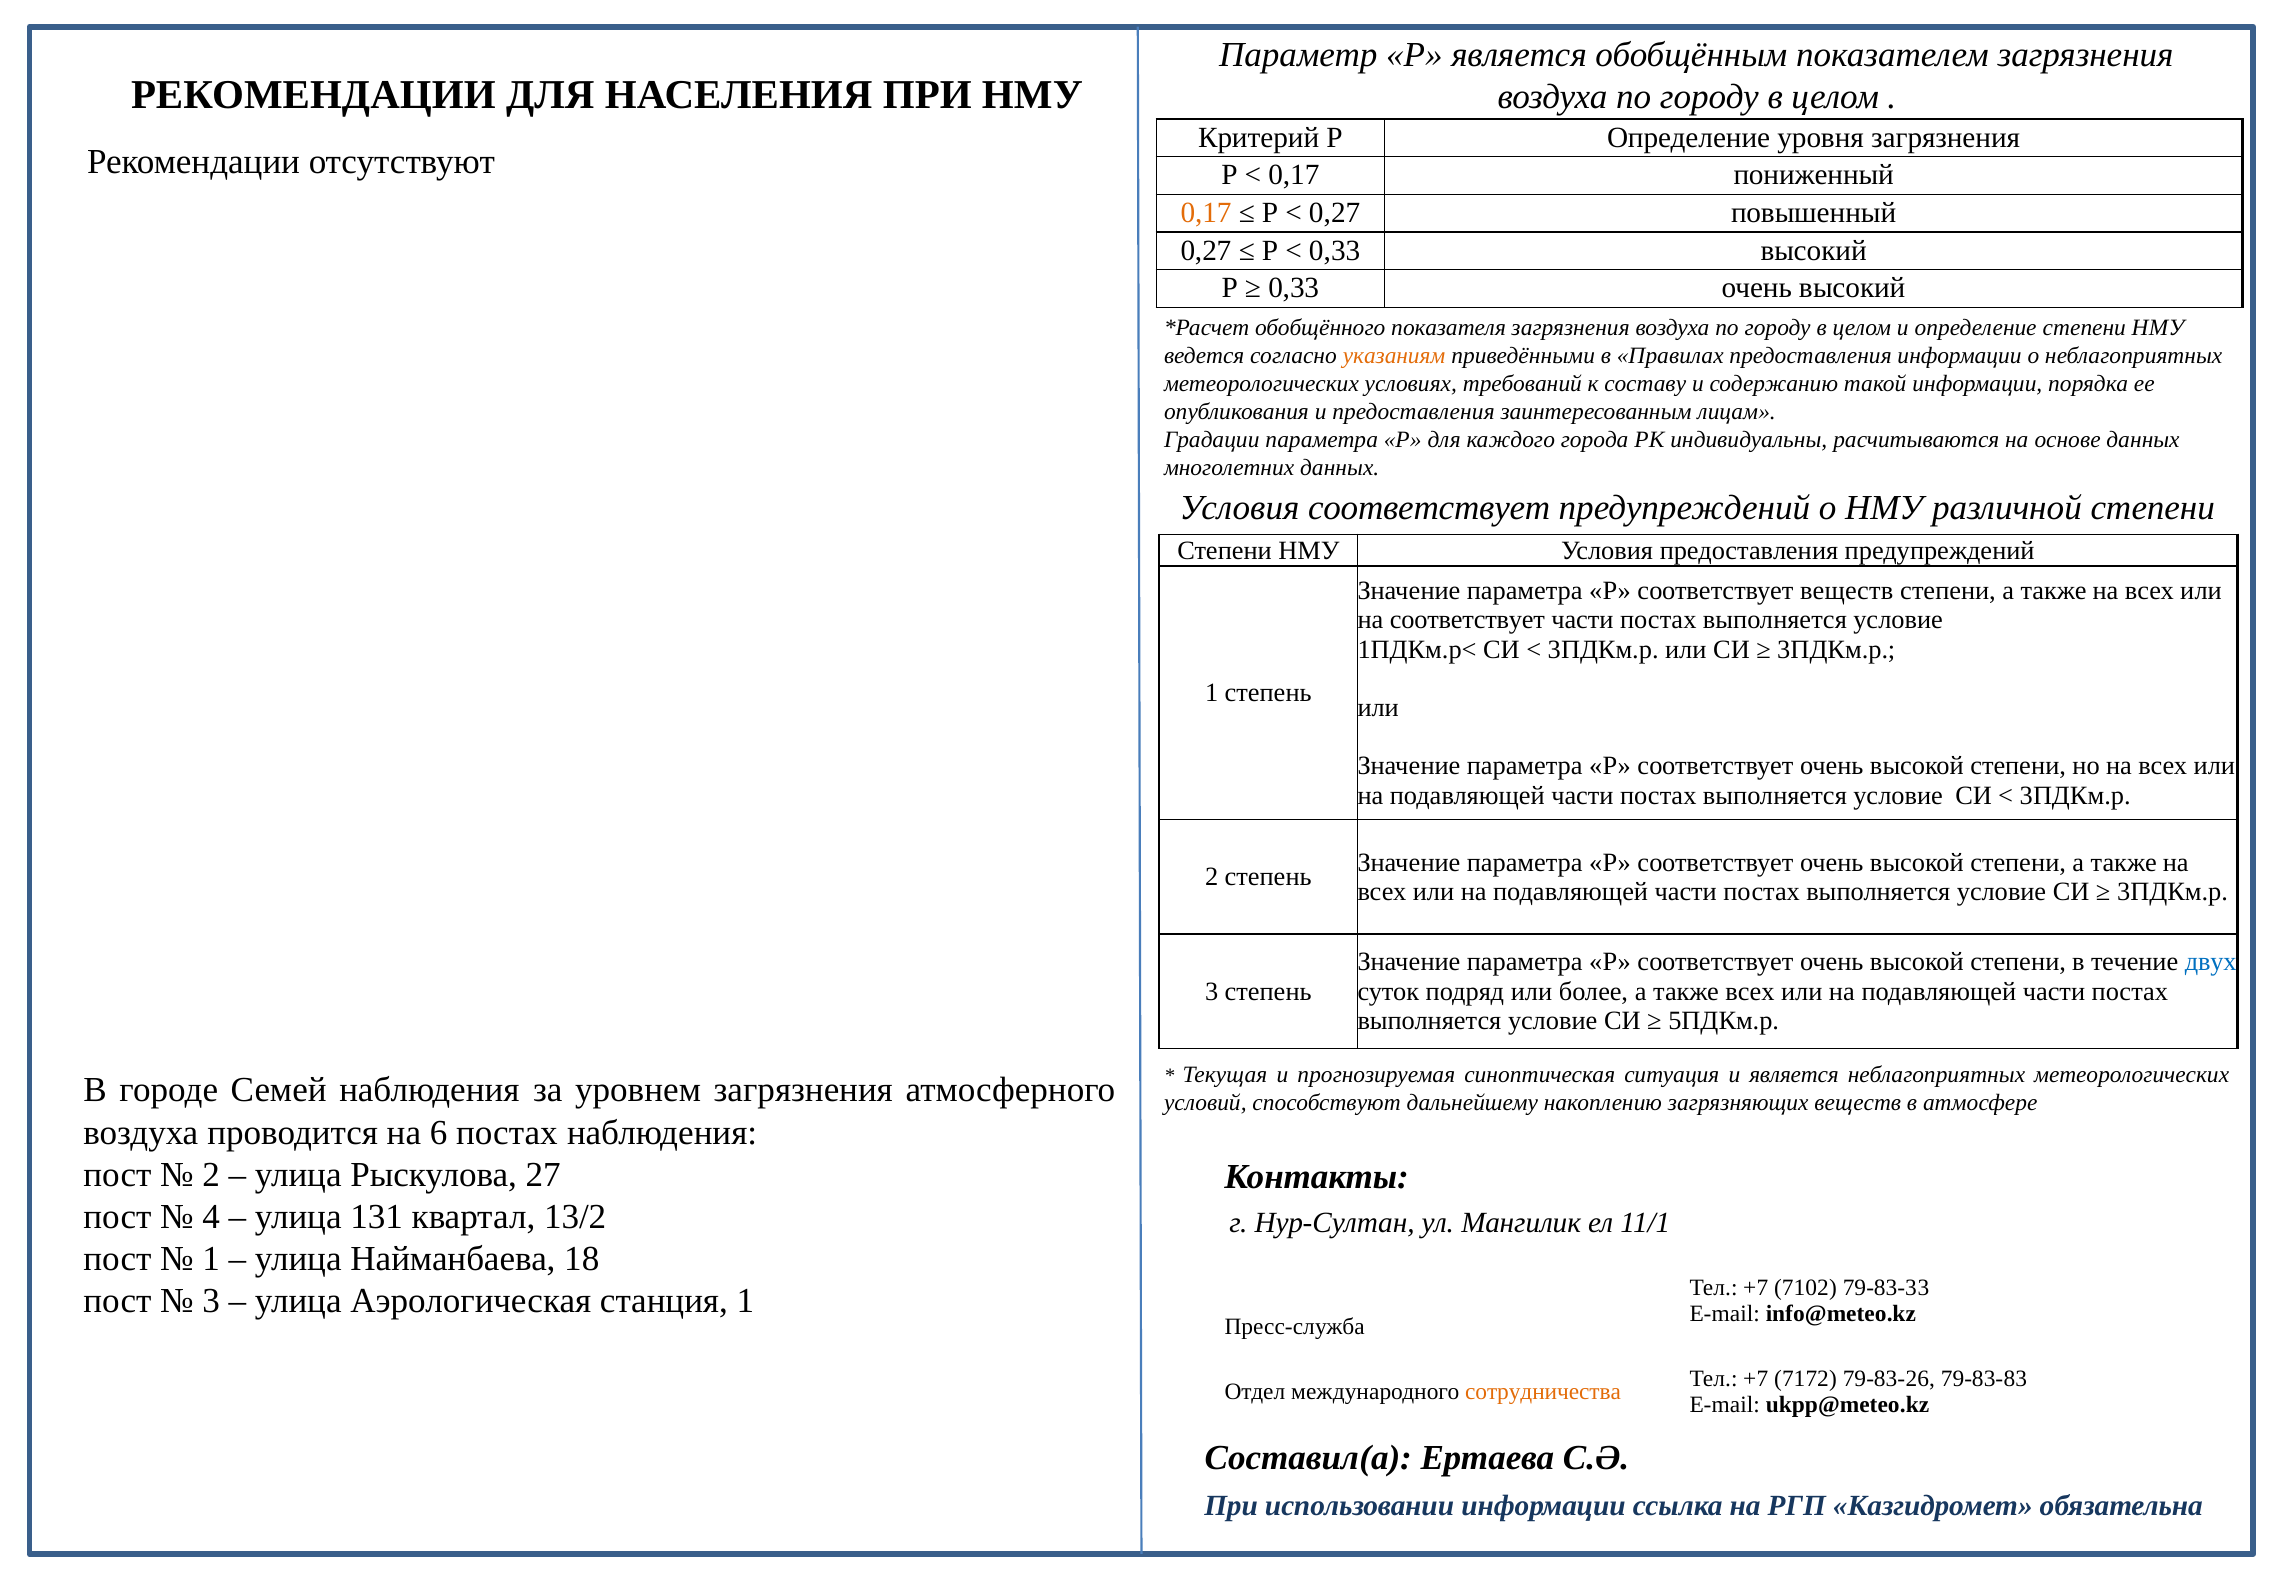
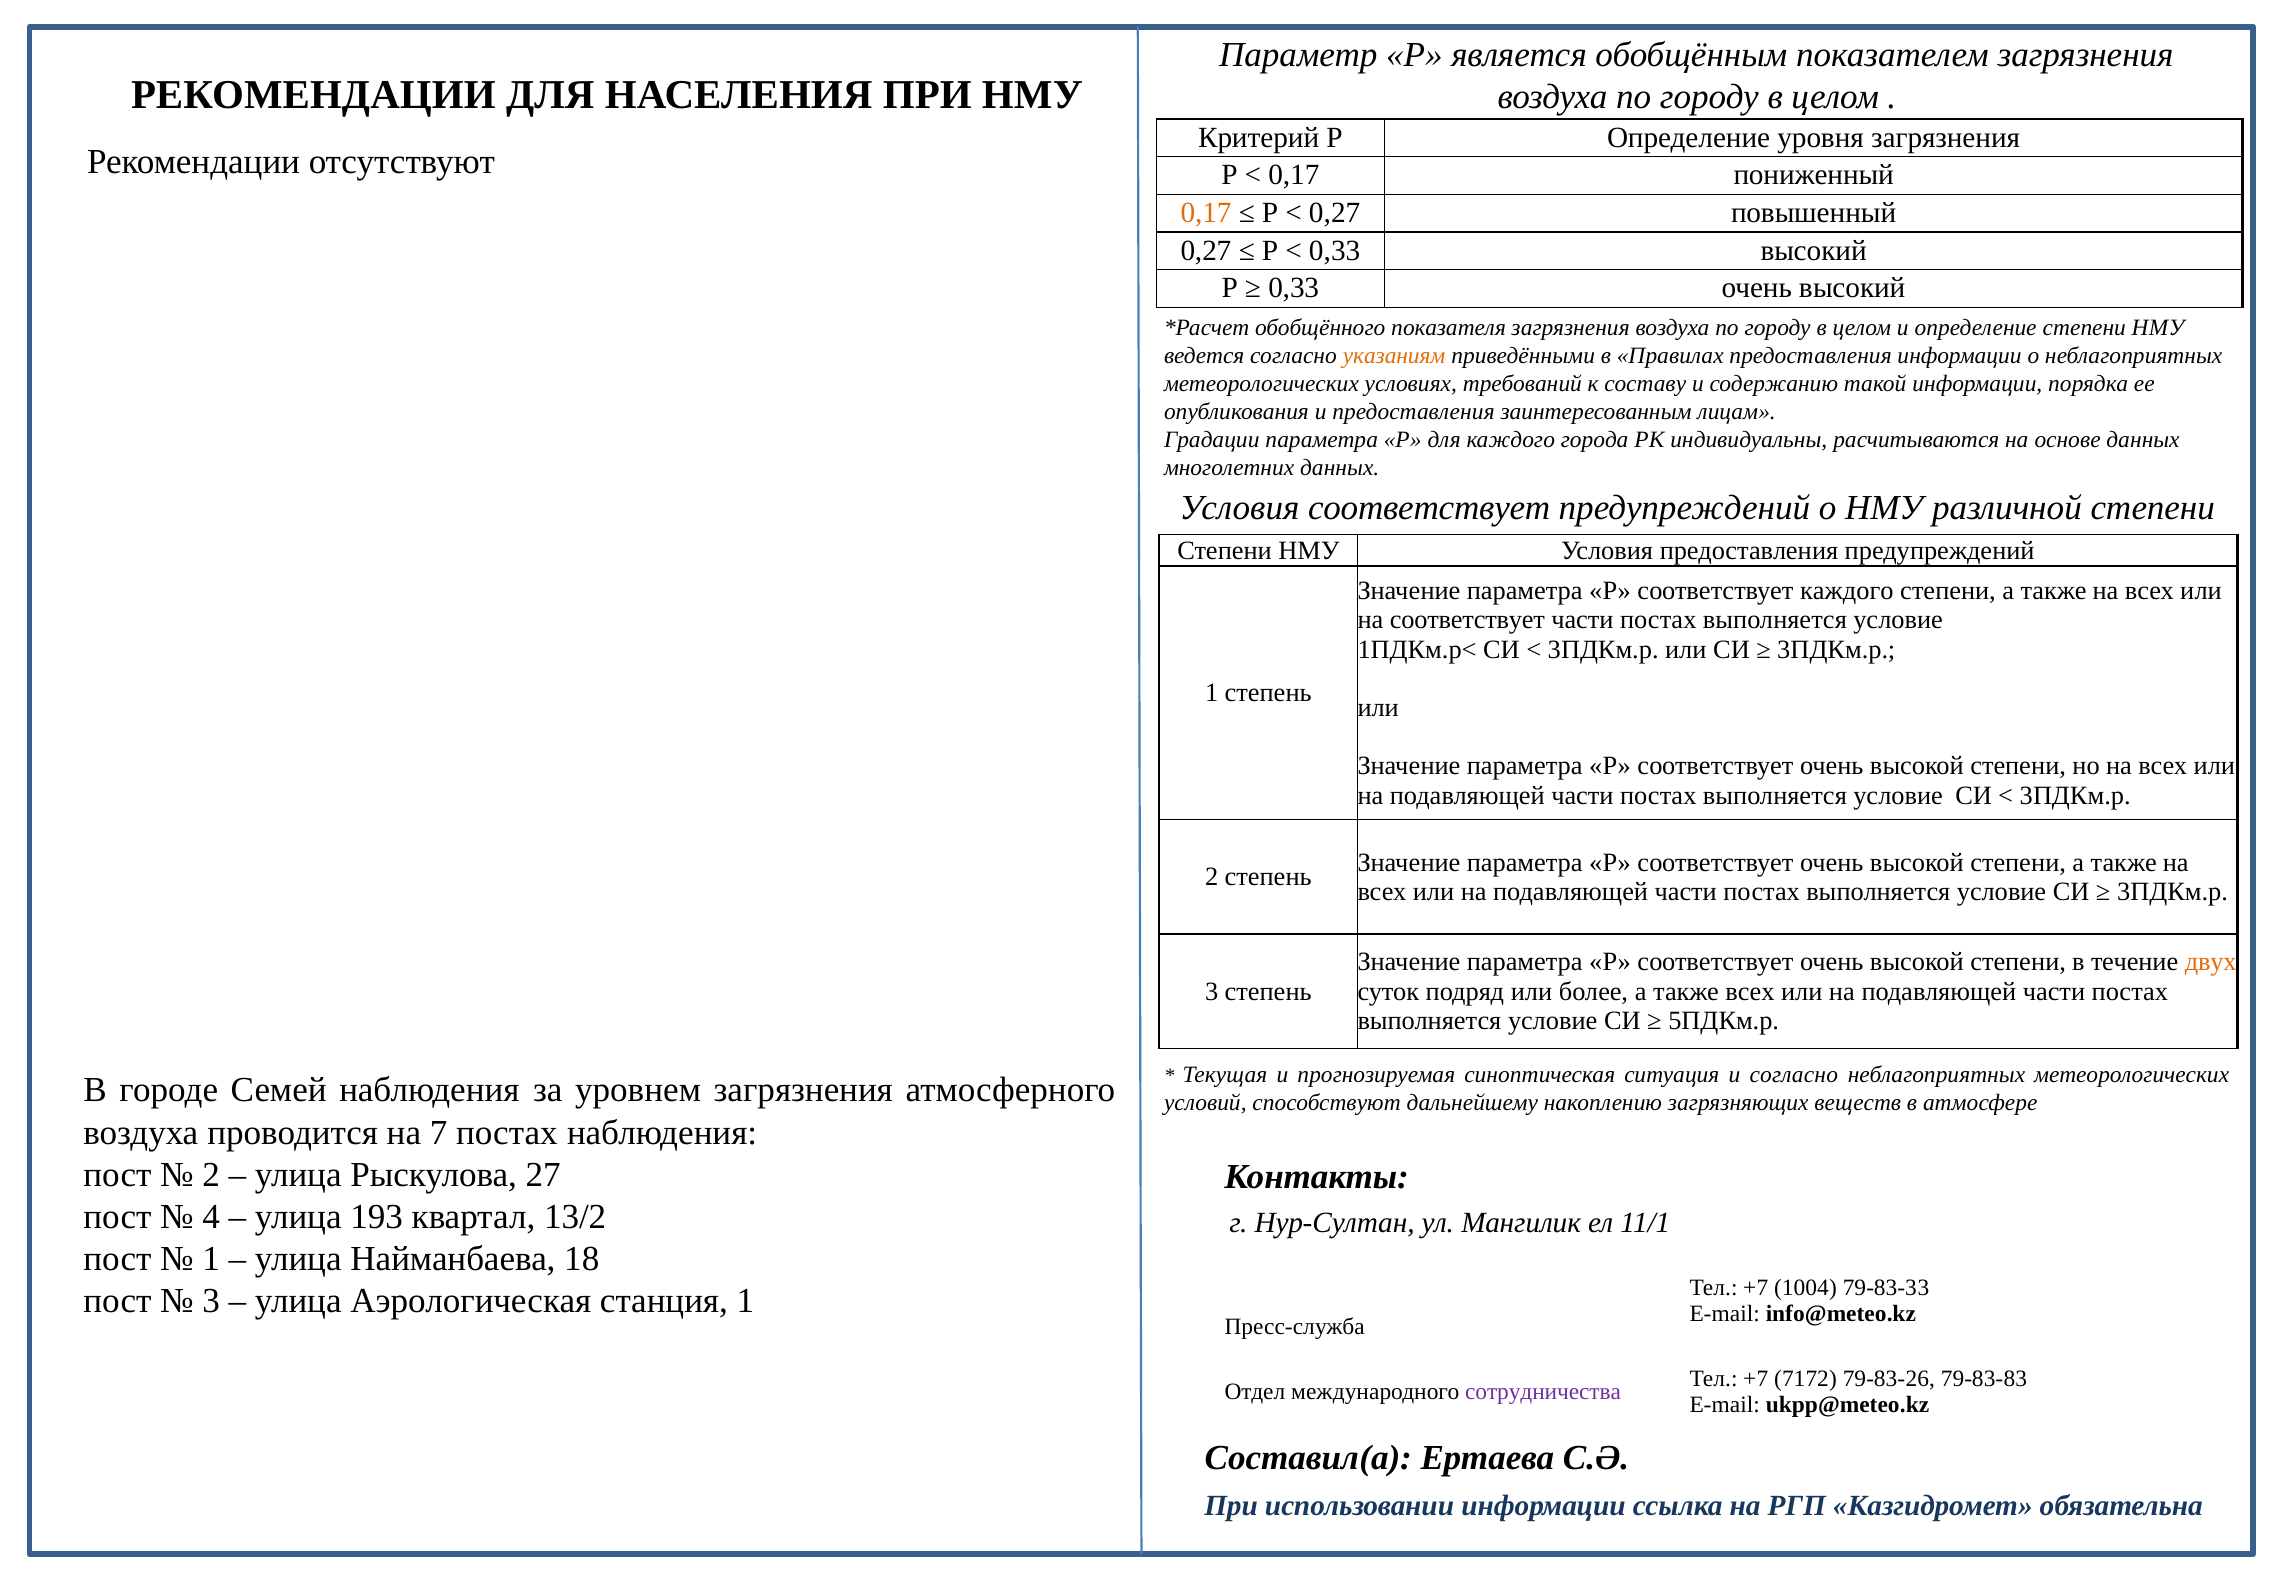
соответствует веществ: веществ -> каждого
двух colour: blue -> orange
и является: является -> согласно
6: 6 -> 7
131: 131 -> 193
7102: 7102 -> 1004
сотрудничества colour: orange -> purple
